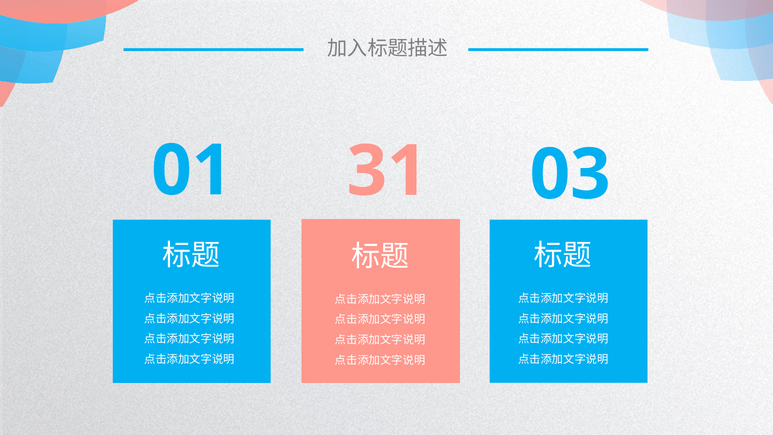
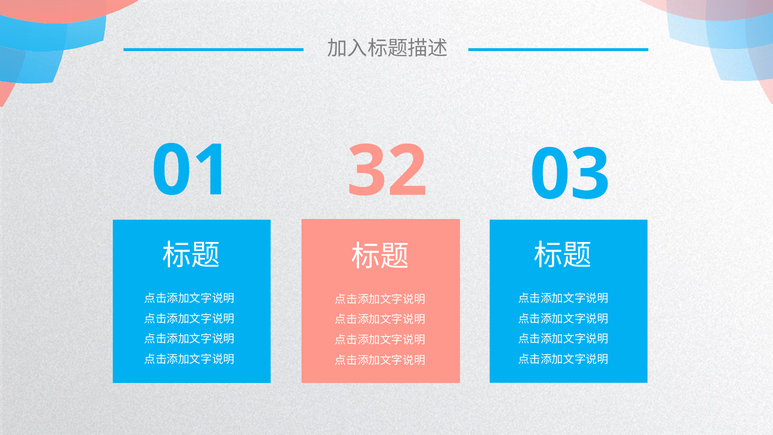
31: 31 -> 32
